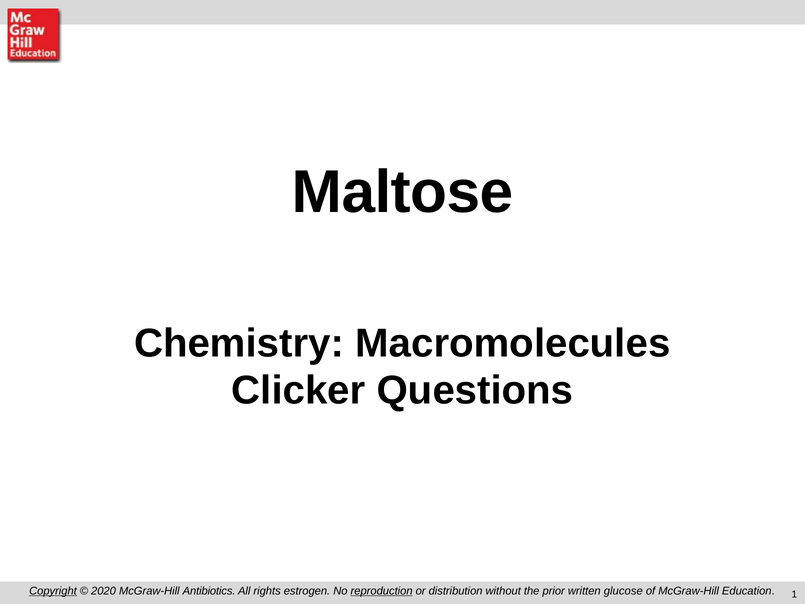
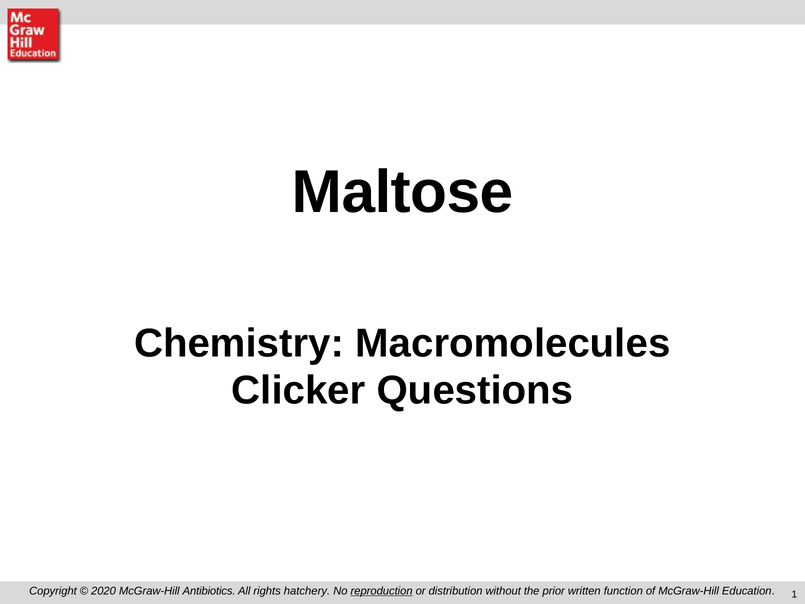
Copyright underline: present -> none
estrogen: estrogen -> hatchery
glucose: glucose -> function
